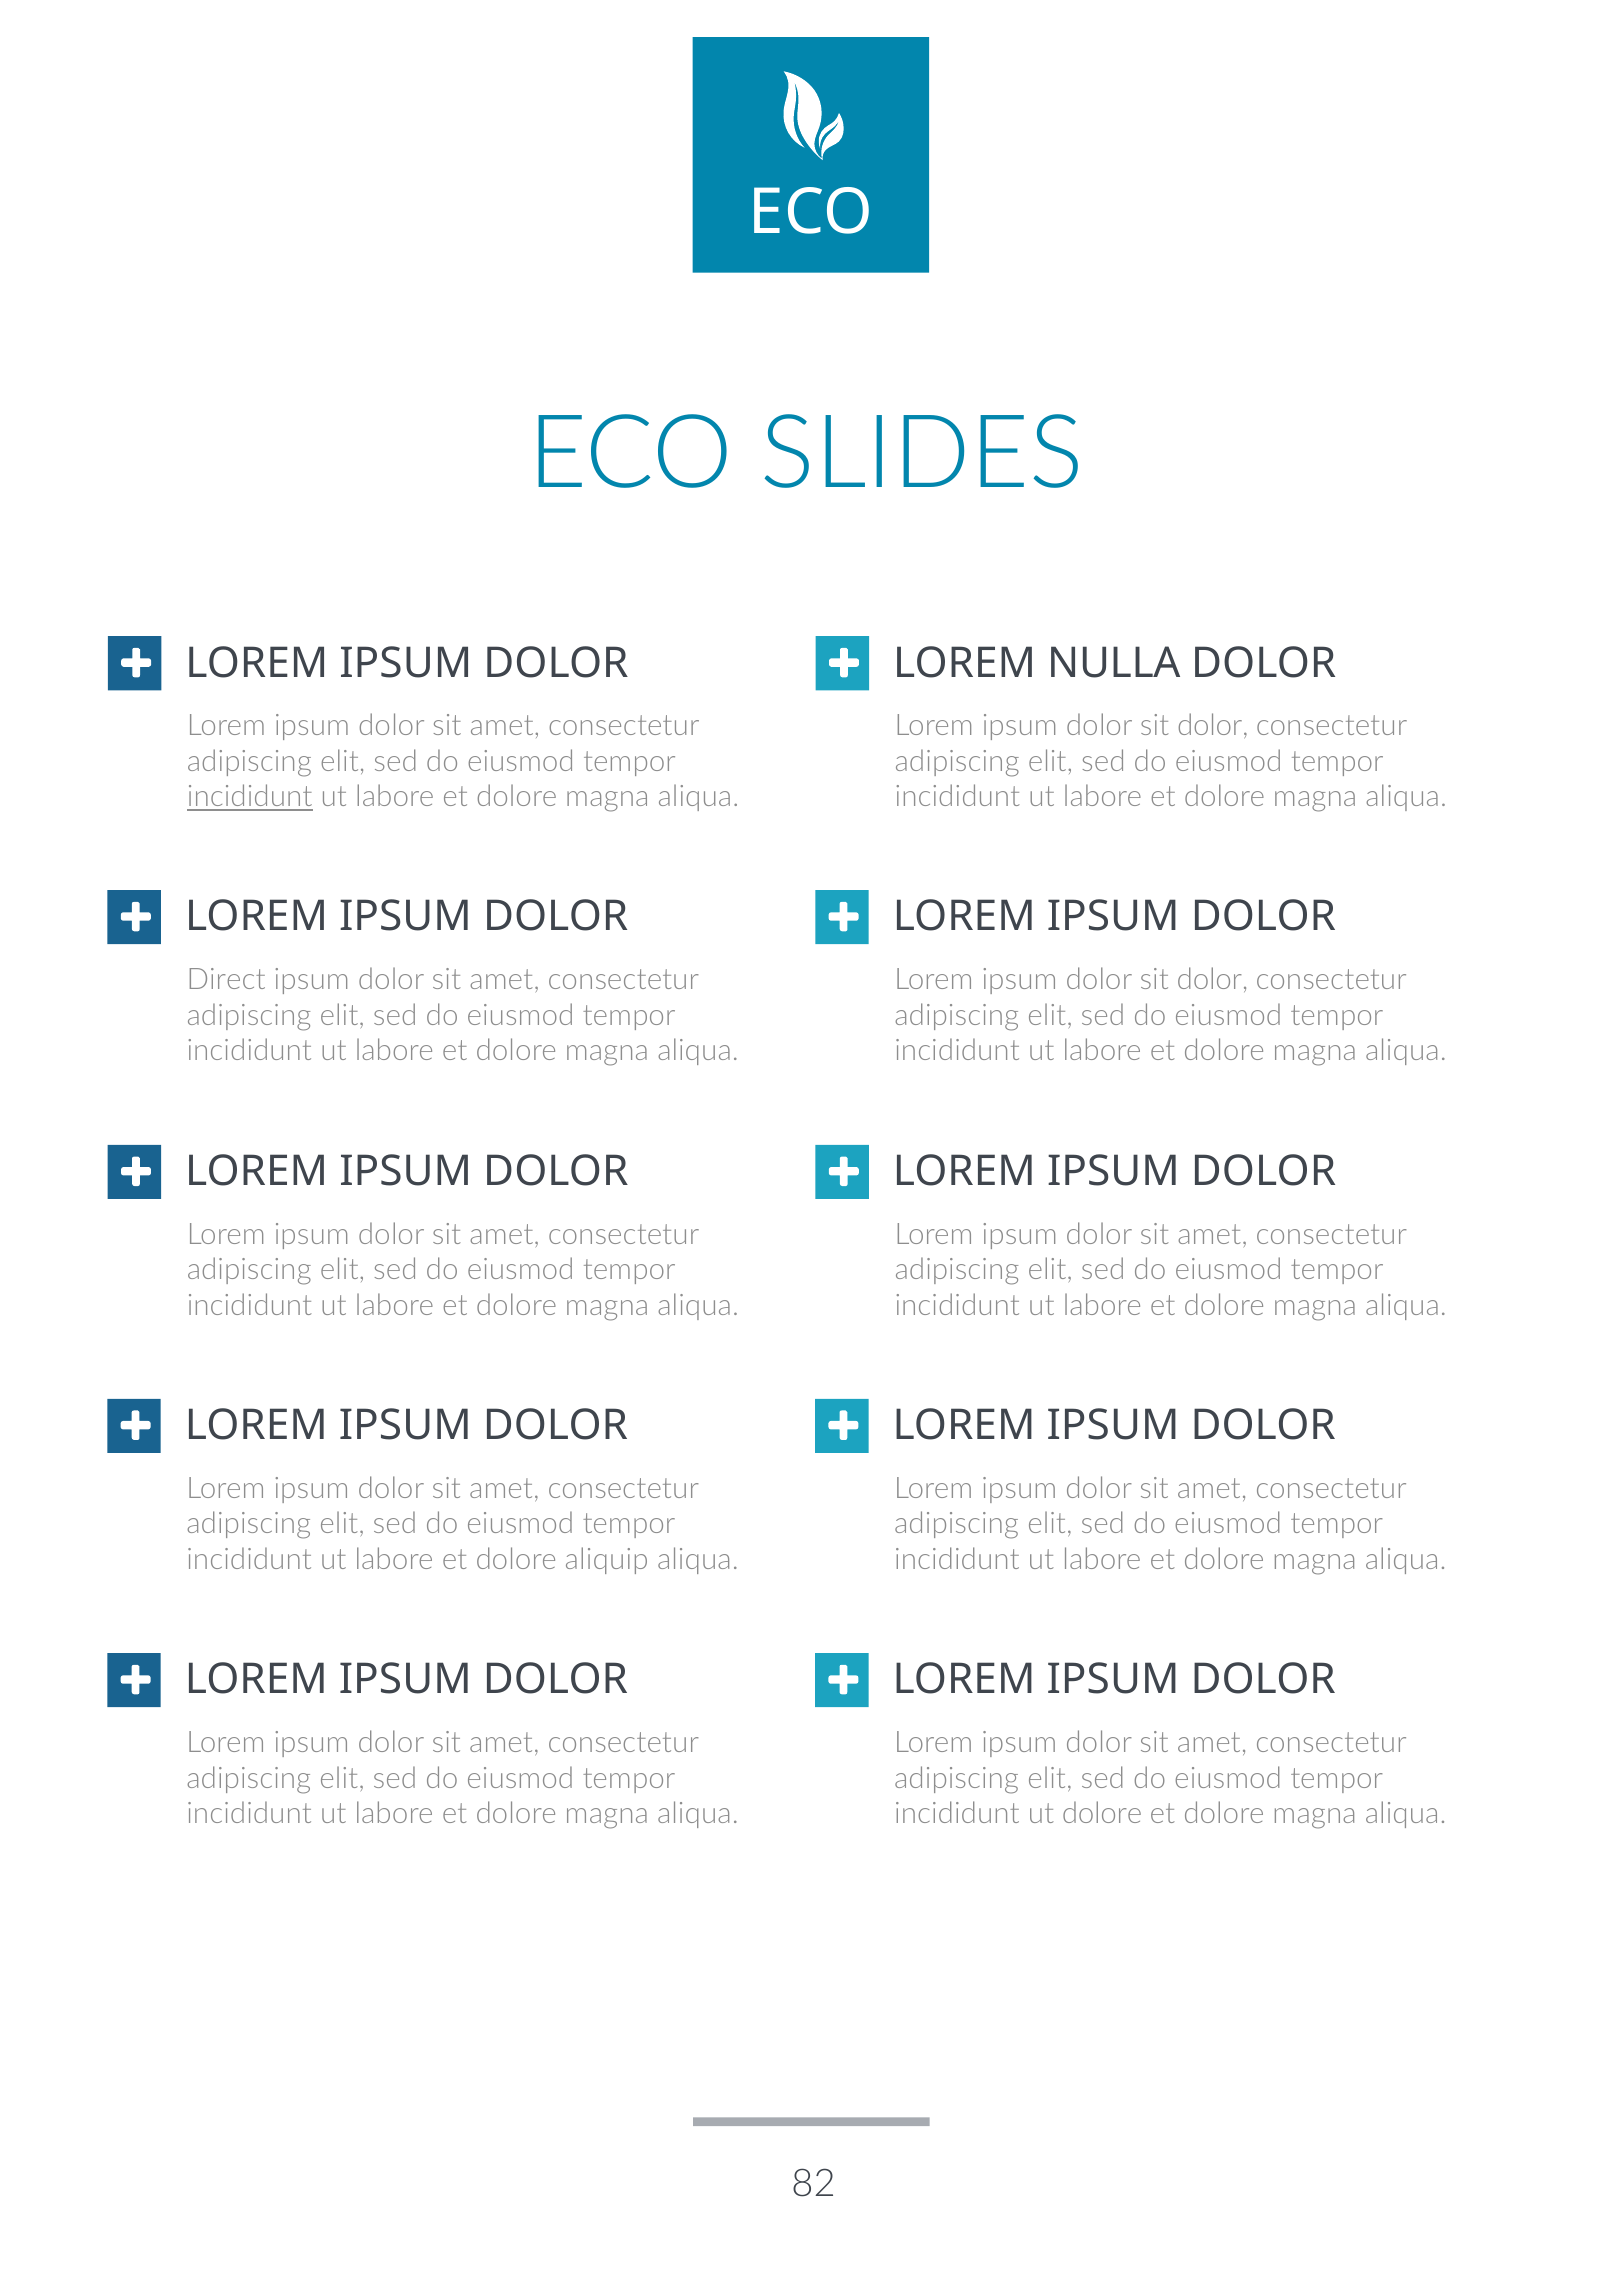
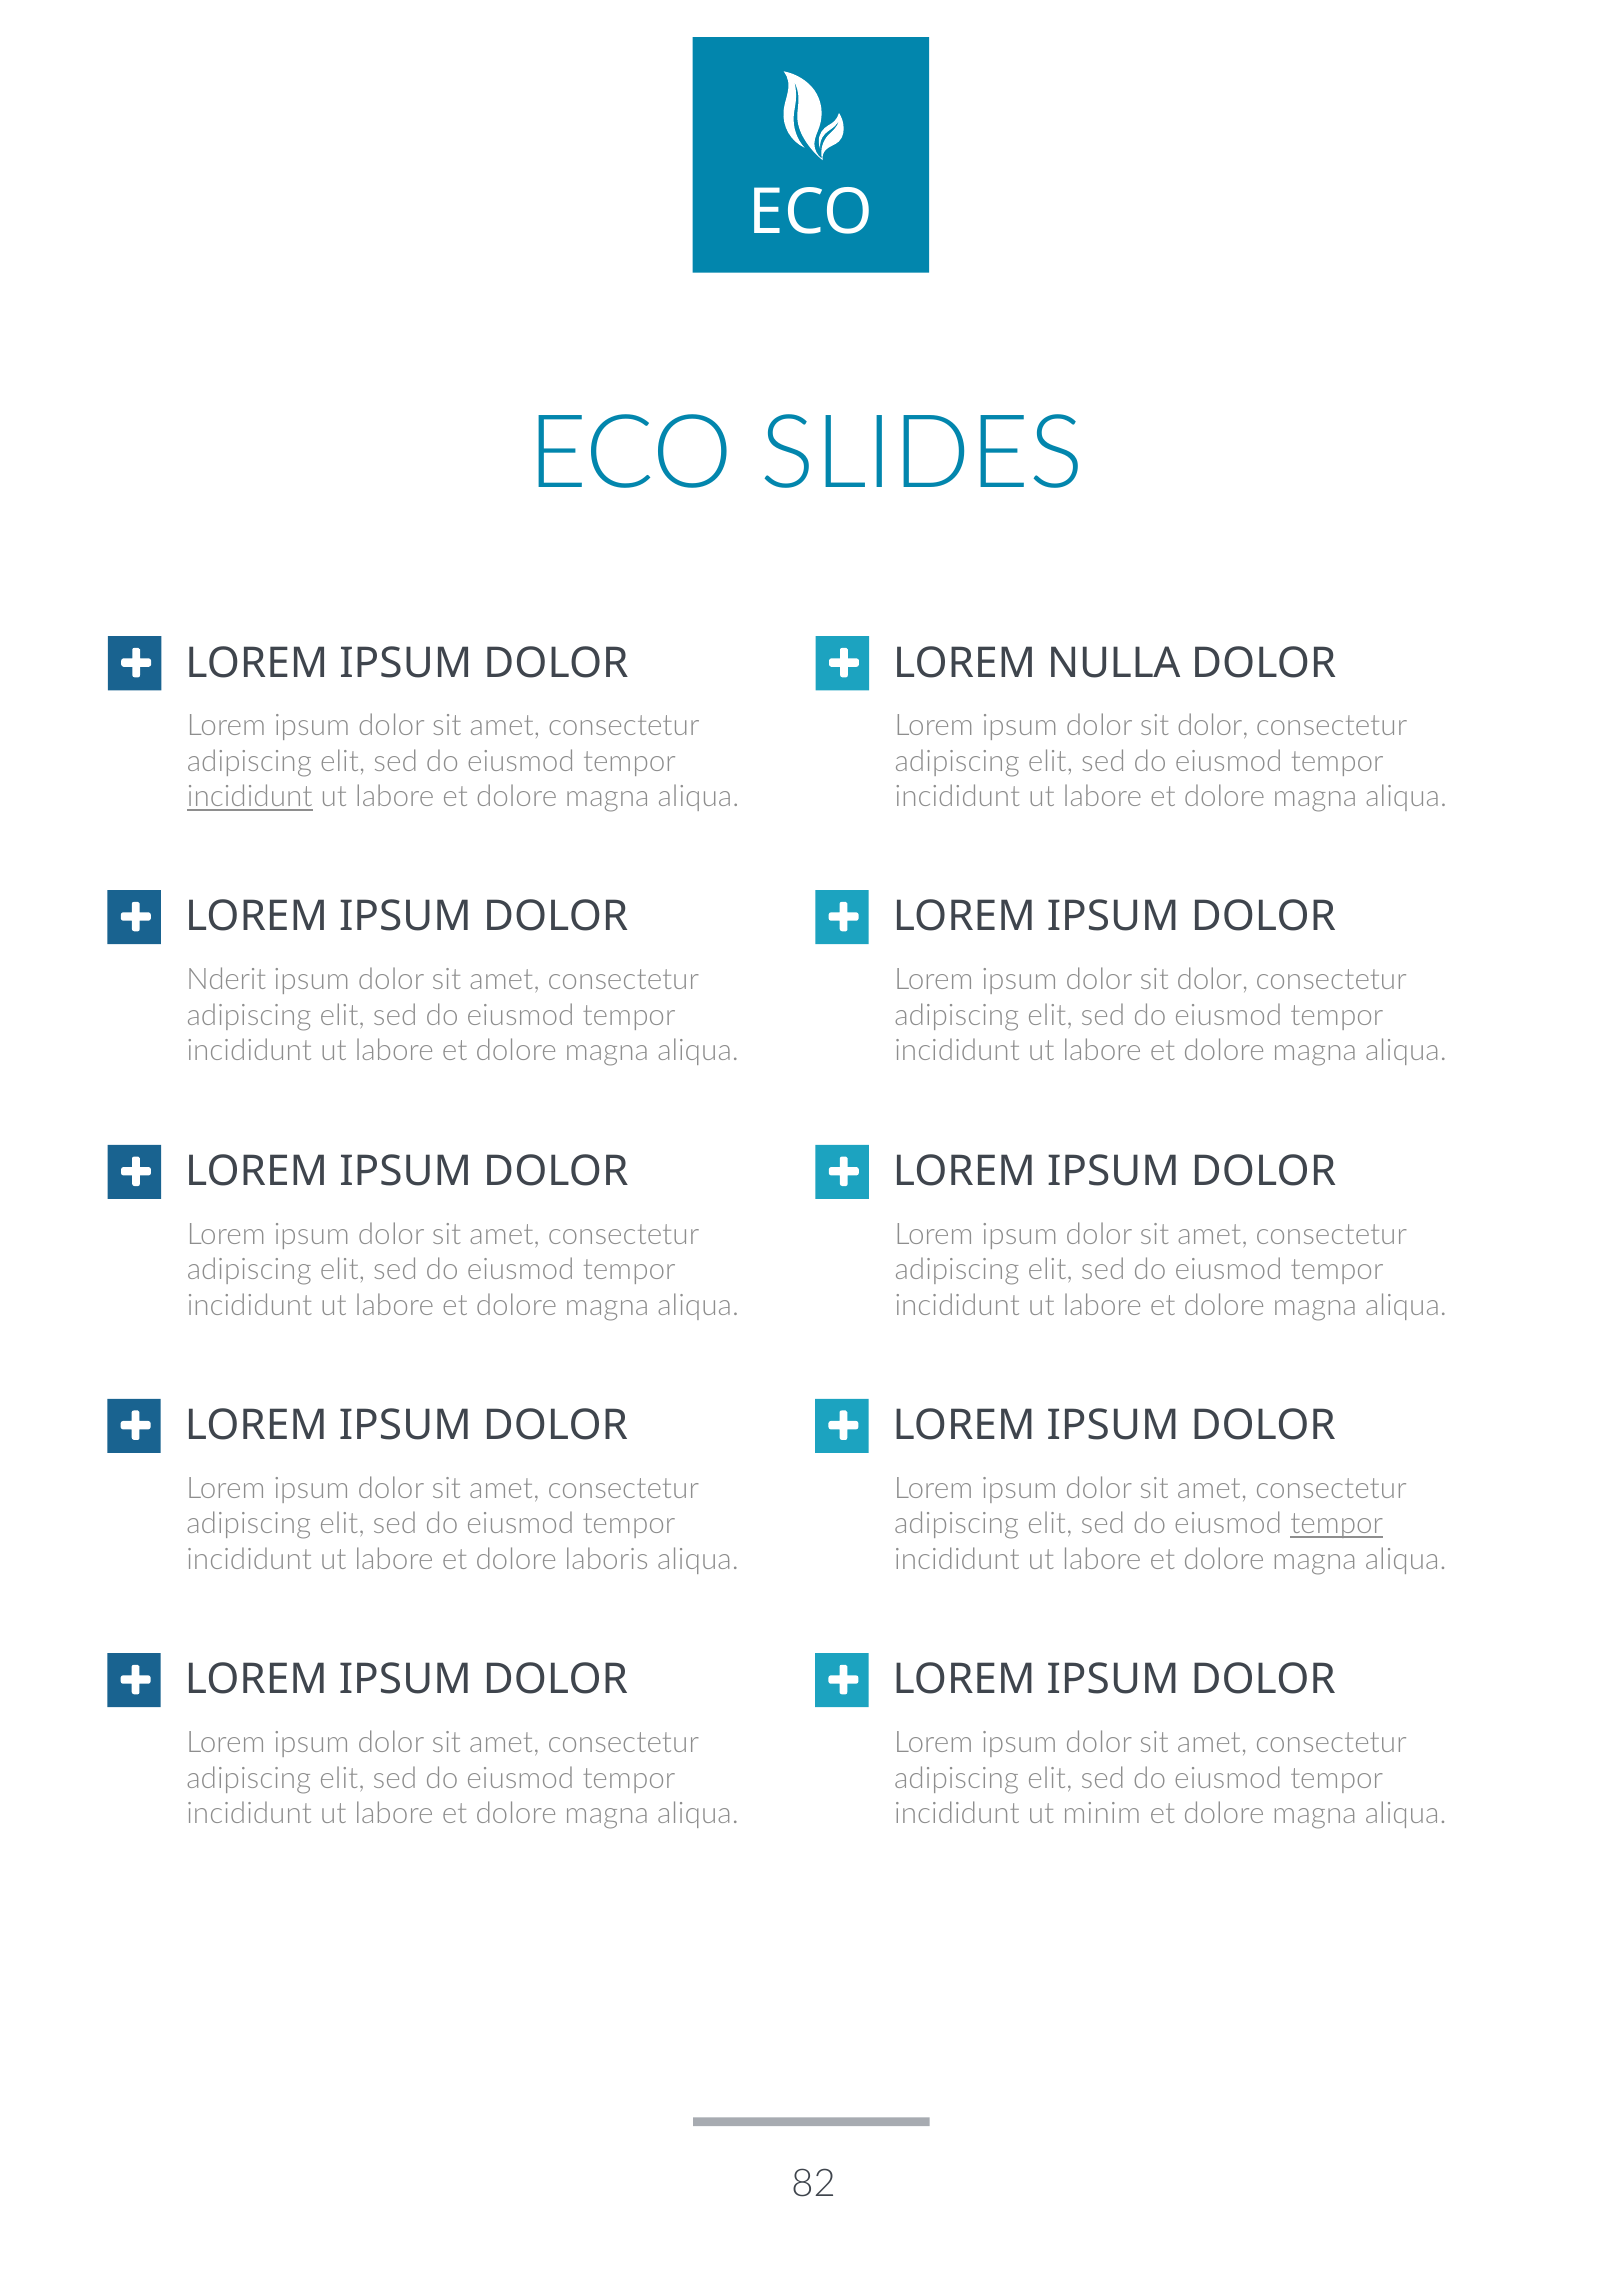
Direct: Direct -> Nderit
tempor at (1337, 1524) underline: none -> present
aliquip: aliquip -> laboris
ut dolore: dolore -> minim
